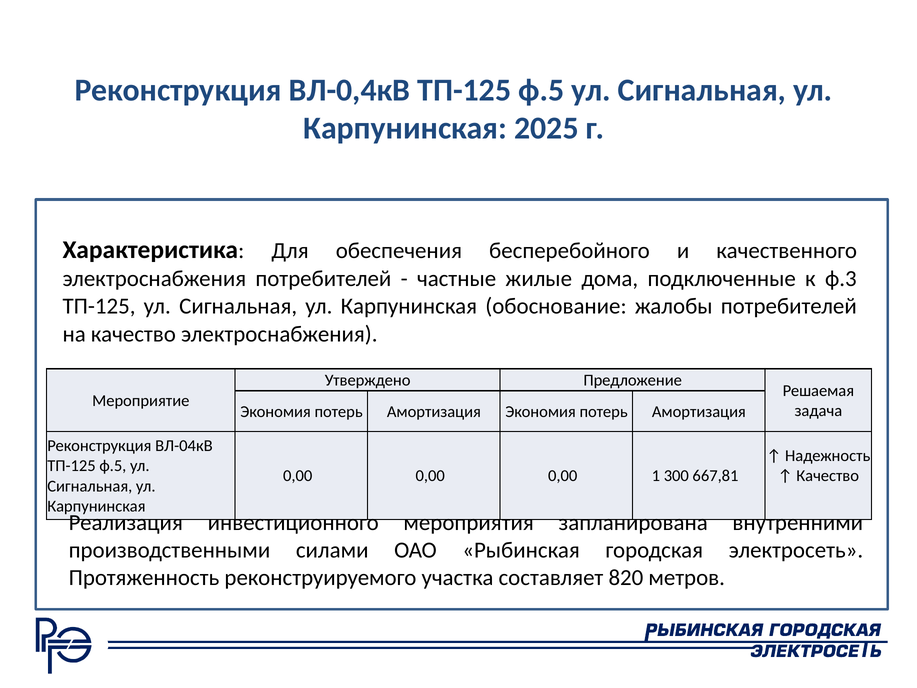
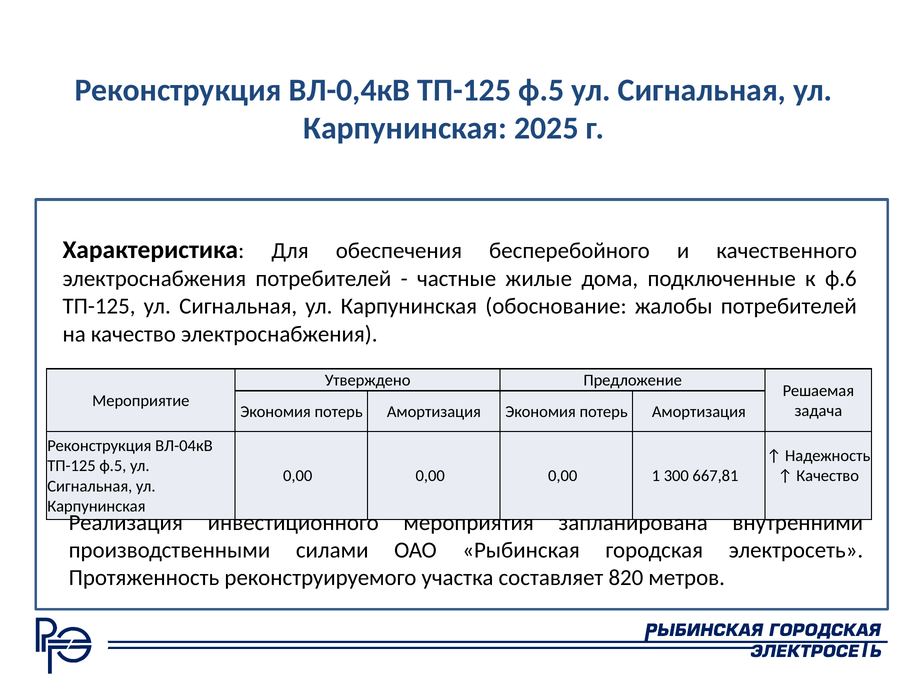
ф.3: ф.3 -> ф.6
